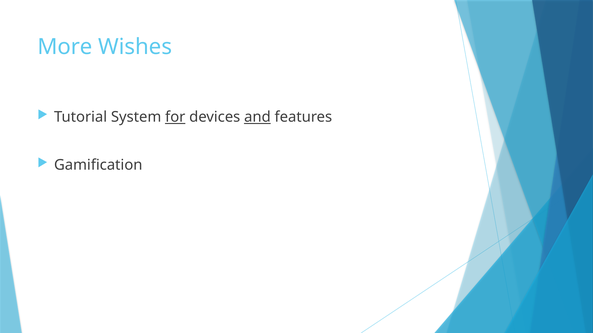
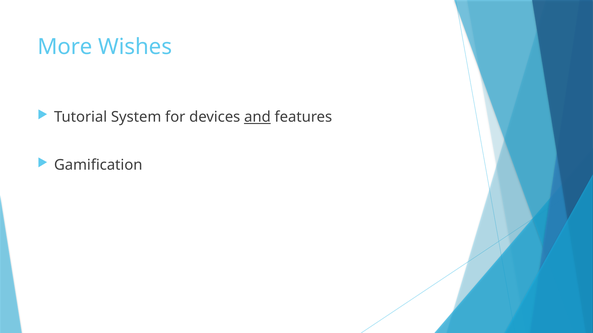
for underline: present -> none
